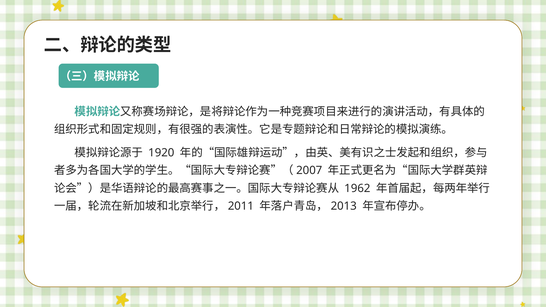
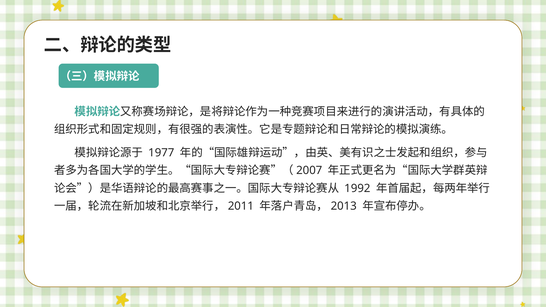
1920: 1920 -> 1977
1962: 1962 -> 1992
